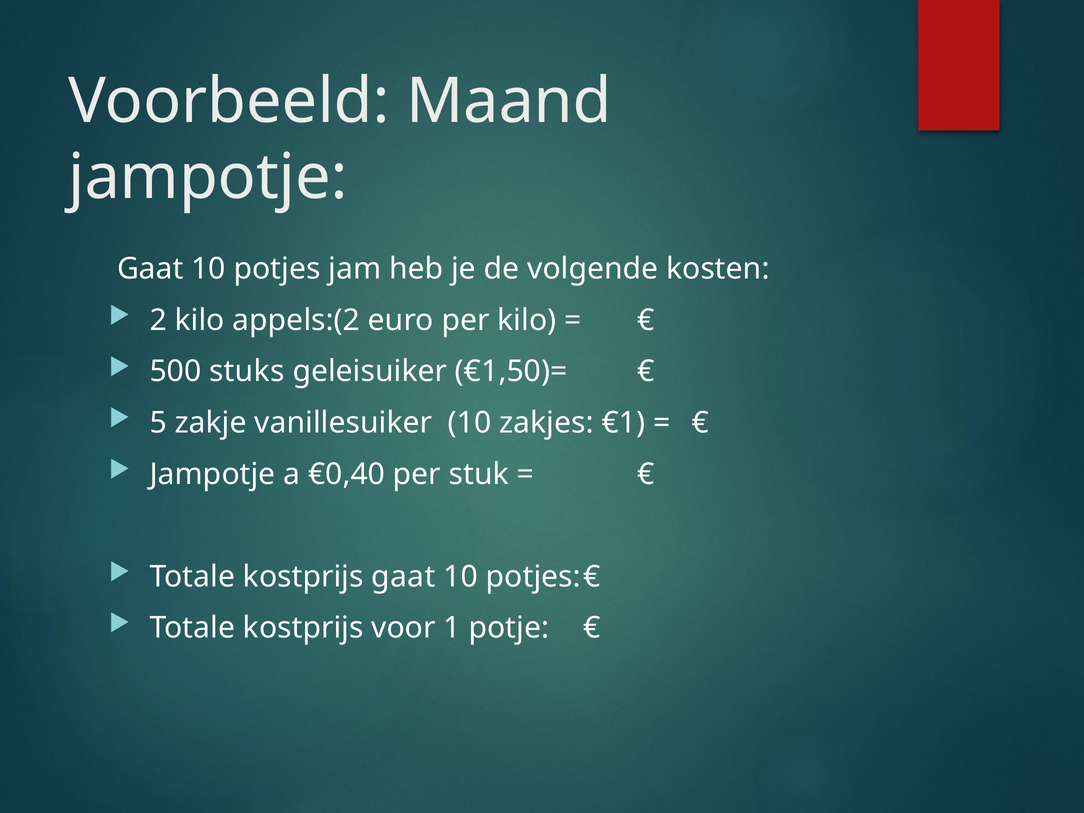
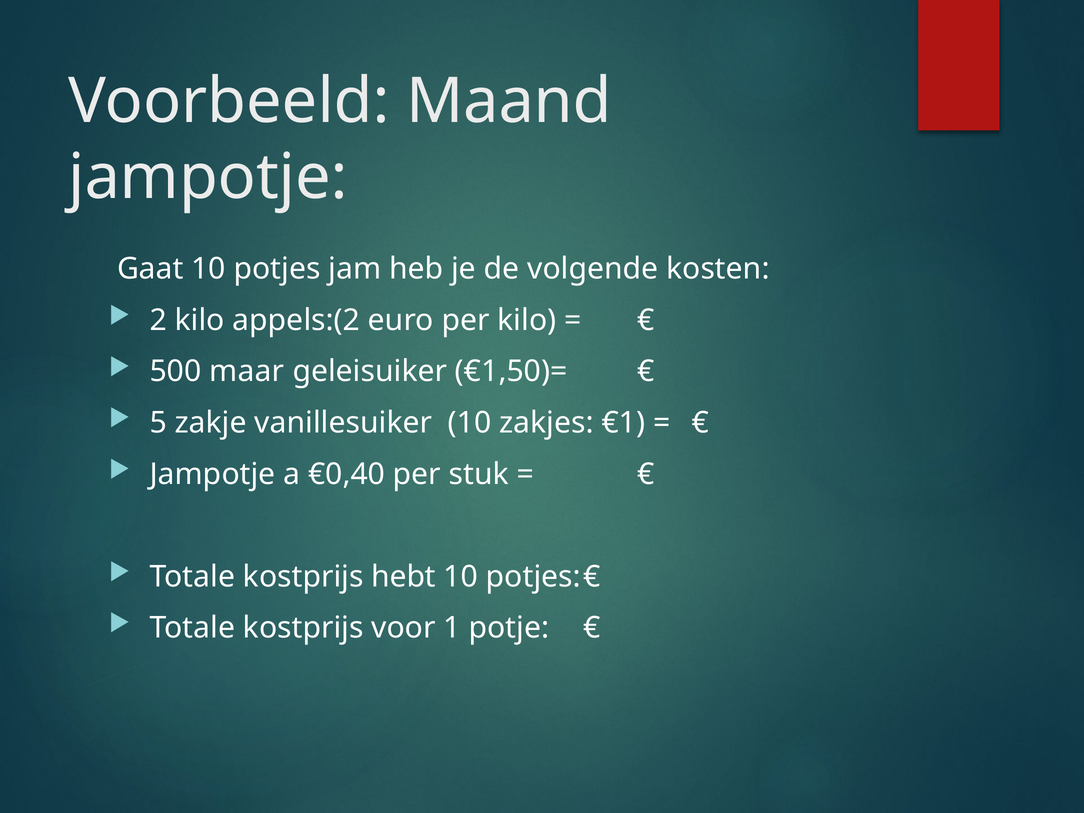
stuks: stuks -> maar
kostprijs gaat: gaat -> hebt
